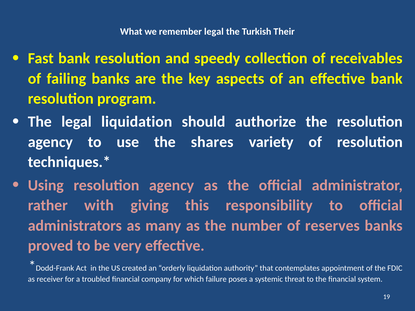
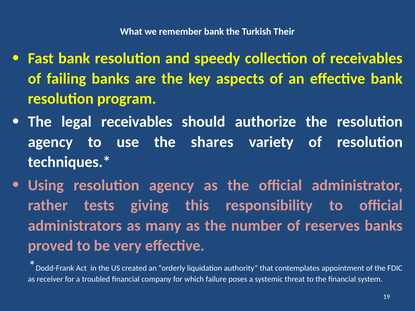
remember legal: legal -> bank
legal liquidation: liquidation -> receivables
with: with -> tests
